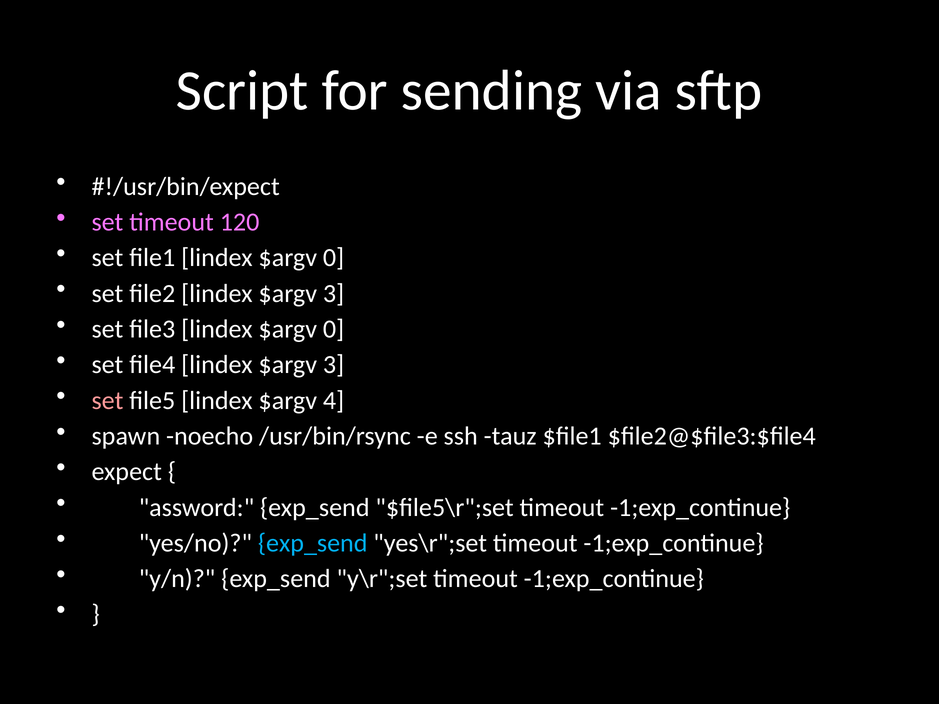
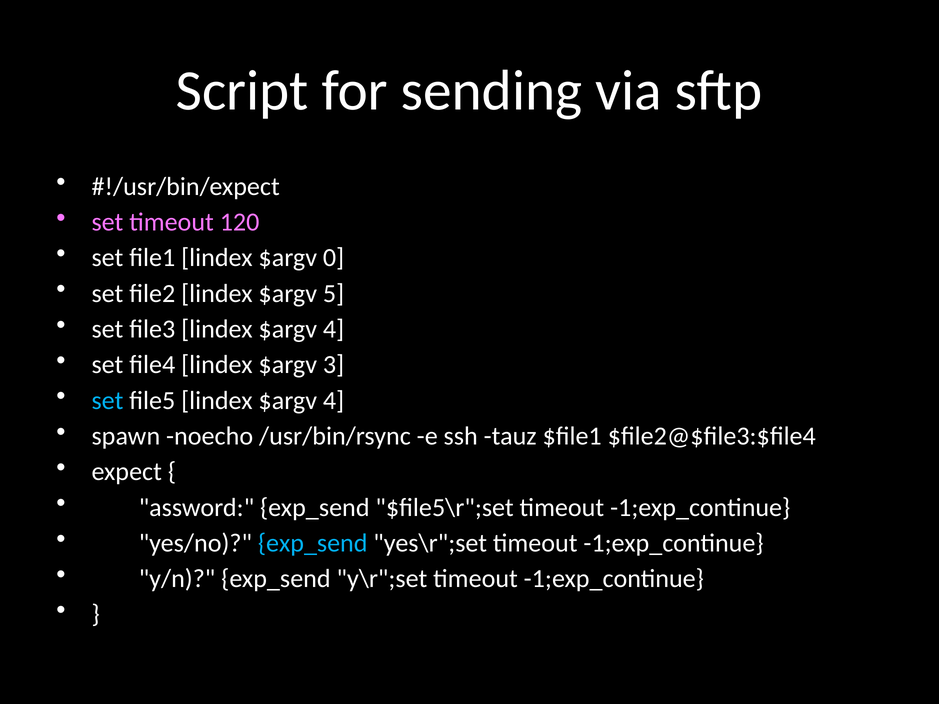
file2 lindex $argv 3: 3 -> 5
file3 lindex $argv 0: 0 -> 4
set at (107, 401) colour: pink -> light blue
